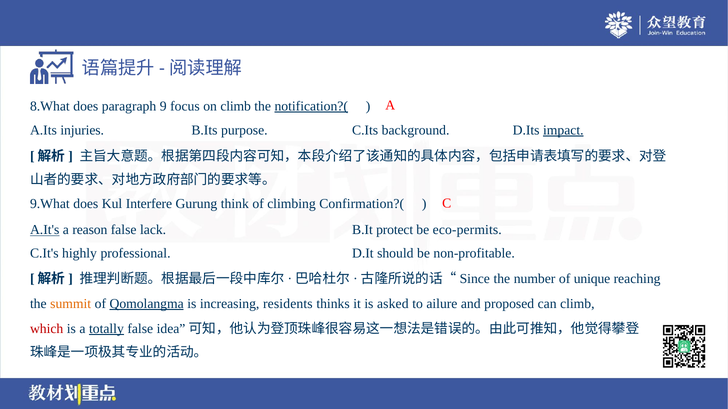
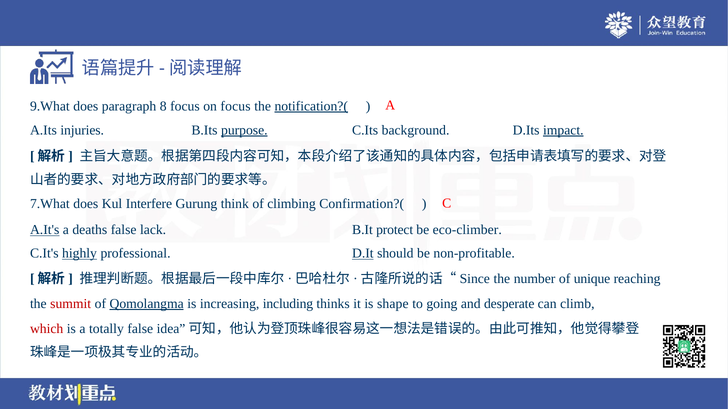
8.What: 8.What -> 9.What
9: 9 -> 8
on climb: climb -> focus
purpose underline: none -> present
9.What: 9.What -> 7.What
reason: reason -> deaths
eco-permits: eco-permits -> eco-climber
highly underline: none -> present
D.It underline: none -> present
summit colour: orange -> red
residents: residents -> including
asked: asked -> shape
ailure: ailure -> going
proposed: proposed -> desperate
totally underline: present -> none
